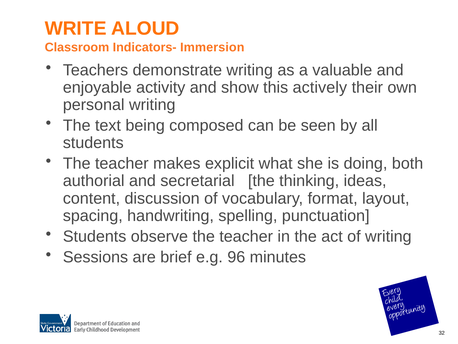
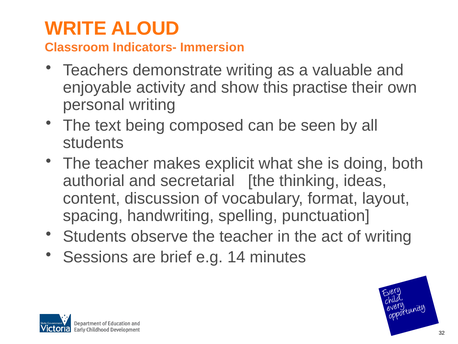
actively: actively -> practise
96: 96 -> 14
